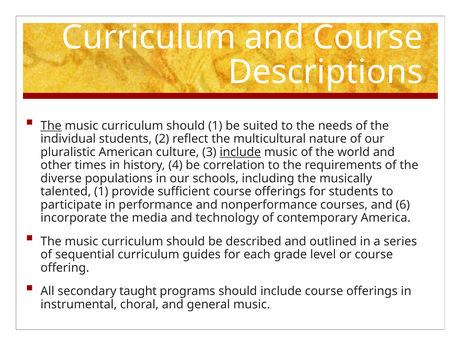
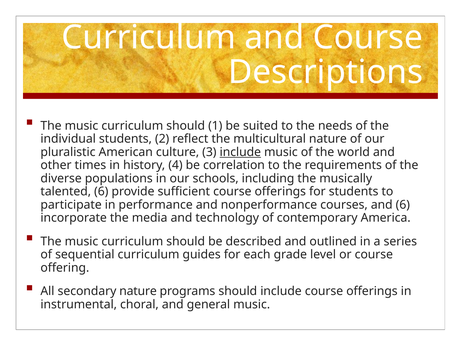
The at (51, 126) underline: present -> none
talented 1: 1 -> 6
secondary taught: taught -> nature
